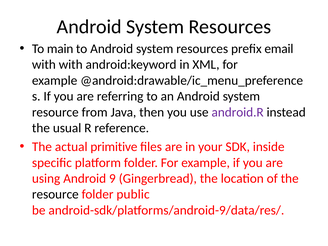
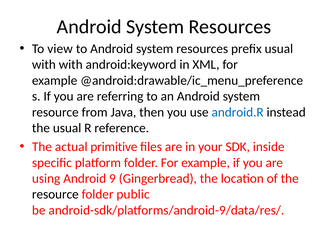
main: main -> view
prefix email: email -> usual
android.R colour: purple -> blue
